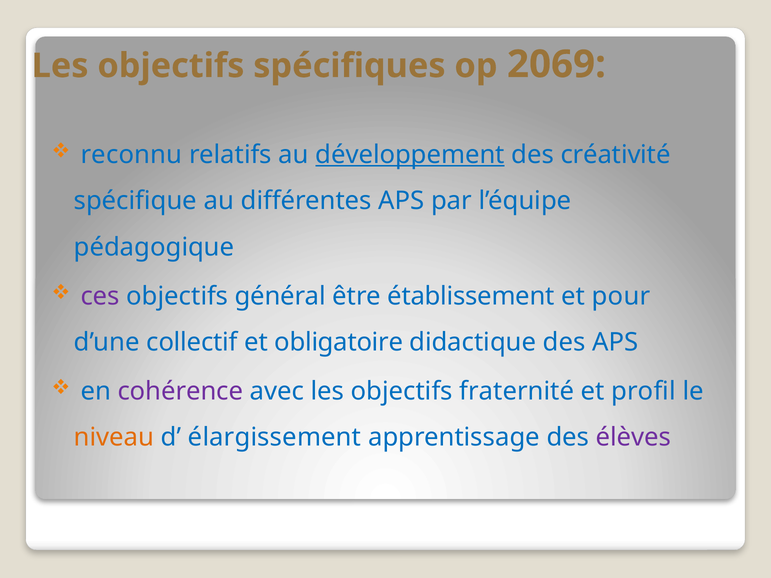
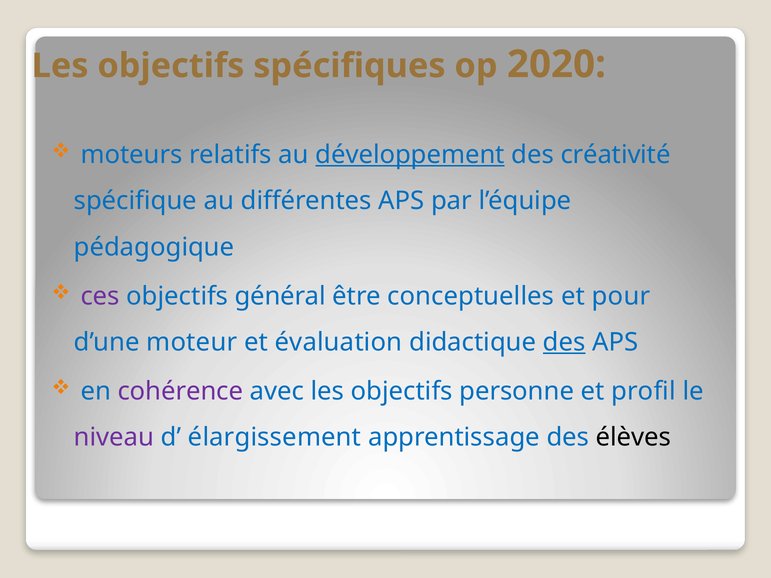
2069: 2069 -> 2020
reconnu: reconnu -> moteurs
établissement: établissement -> conceptuelles
collectif: collectif -> moteur
obligatoire: obligatoire -> évaluation
des at (564, 343) underline: none -> present
fraternité: fraternité -> personne
niveau colour: orange -> purple
élèves colour: purple -> black
